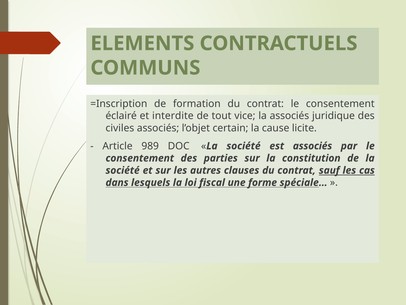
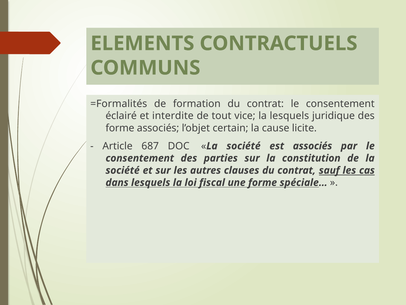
=Inscription: =Inscription -> =Formalités
la associés: associés -> lesquels
civiles at (120, 128): civiles -> forme
989: 989 -> 687
